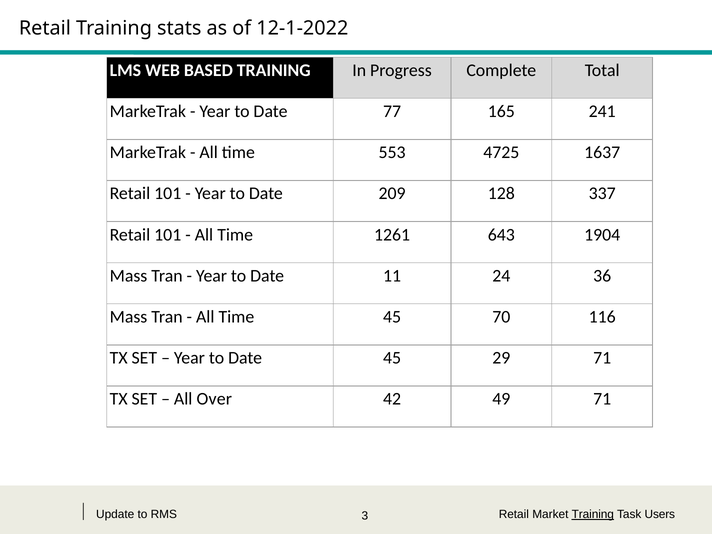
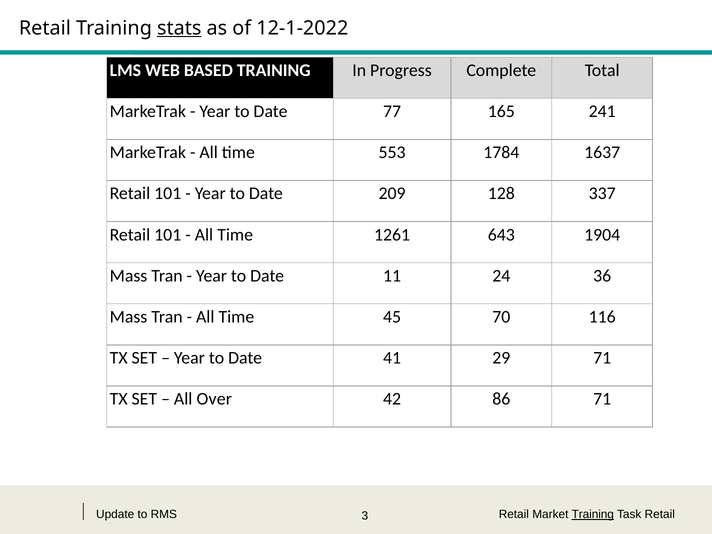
stats underline: none -> present
4725: 4725 -> 1784
Date 45: 45 -> 41
49: 49 -> 86
Task Users: Users -> Retail
